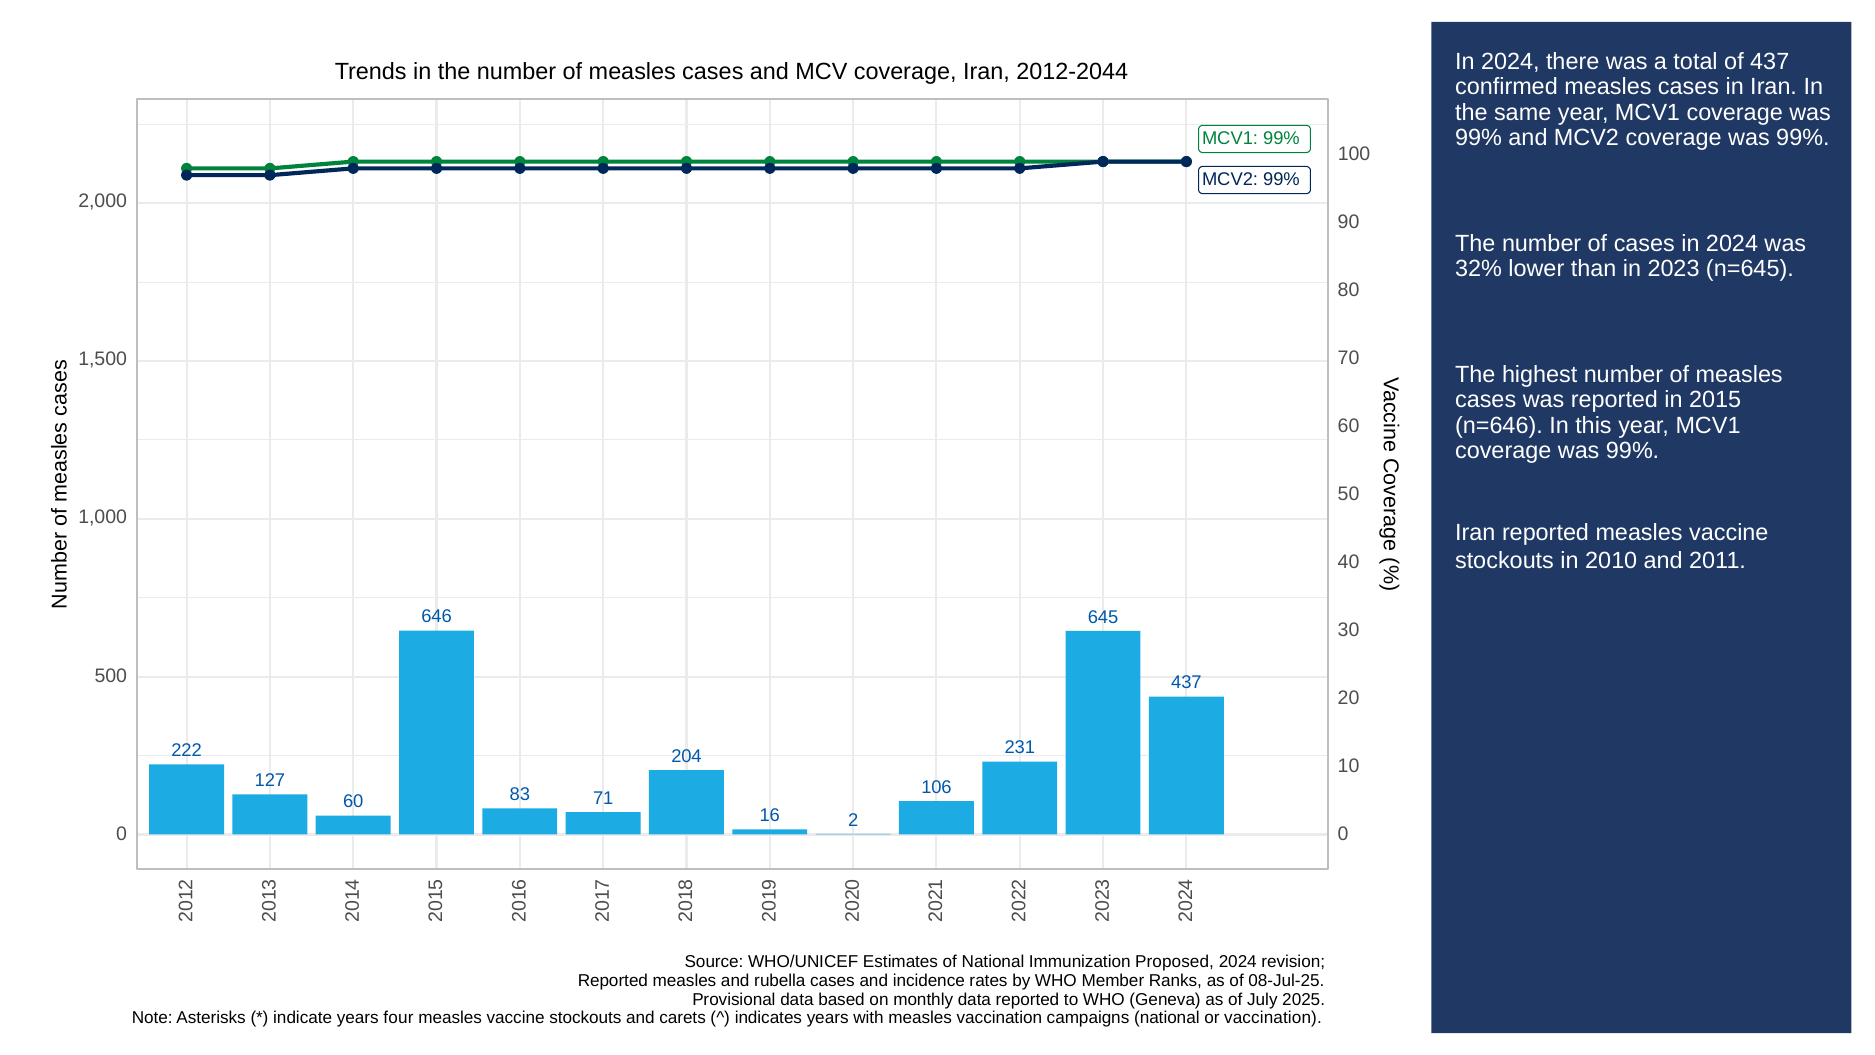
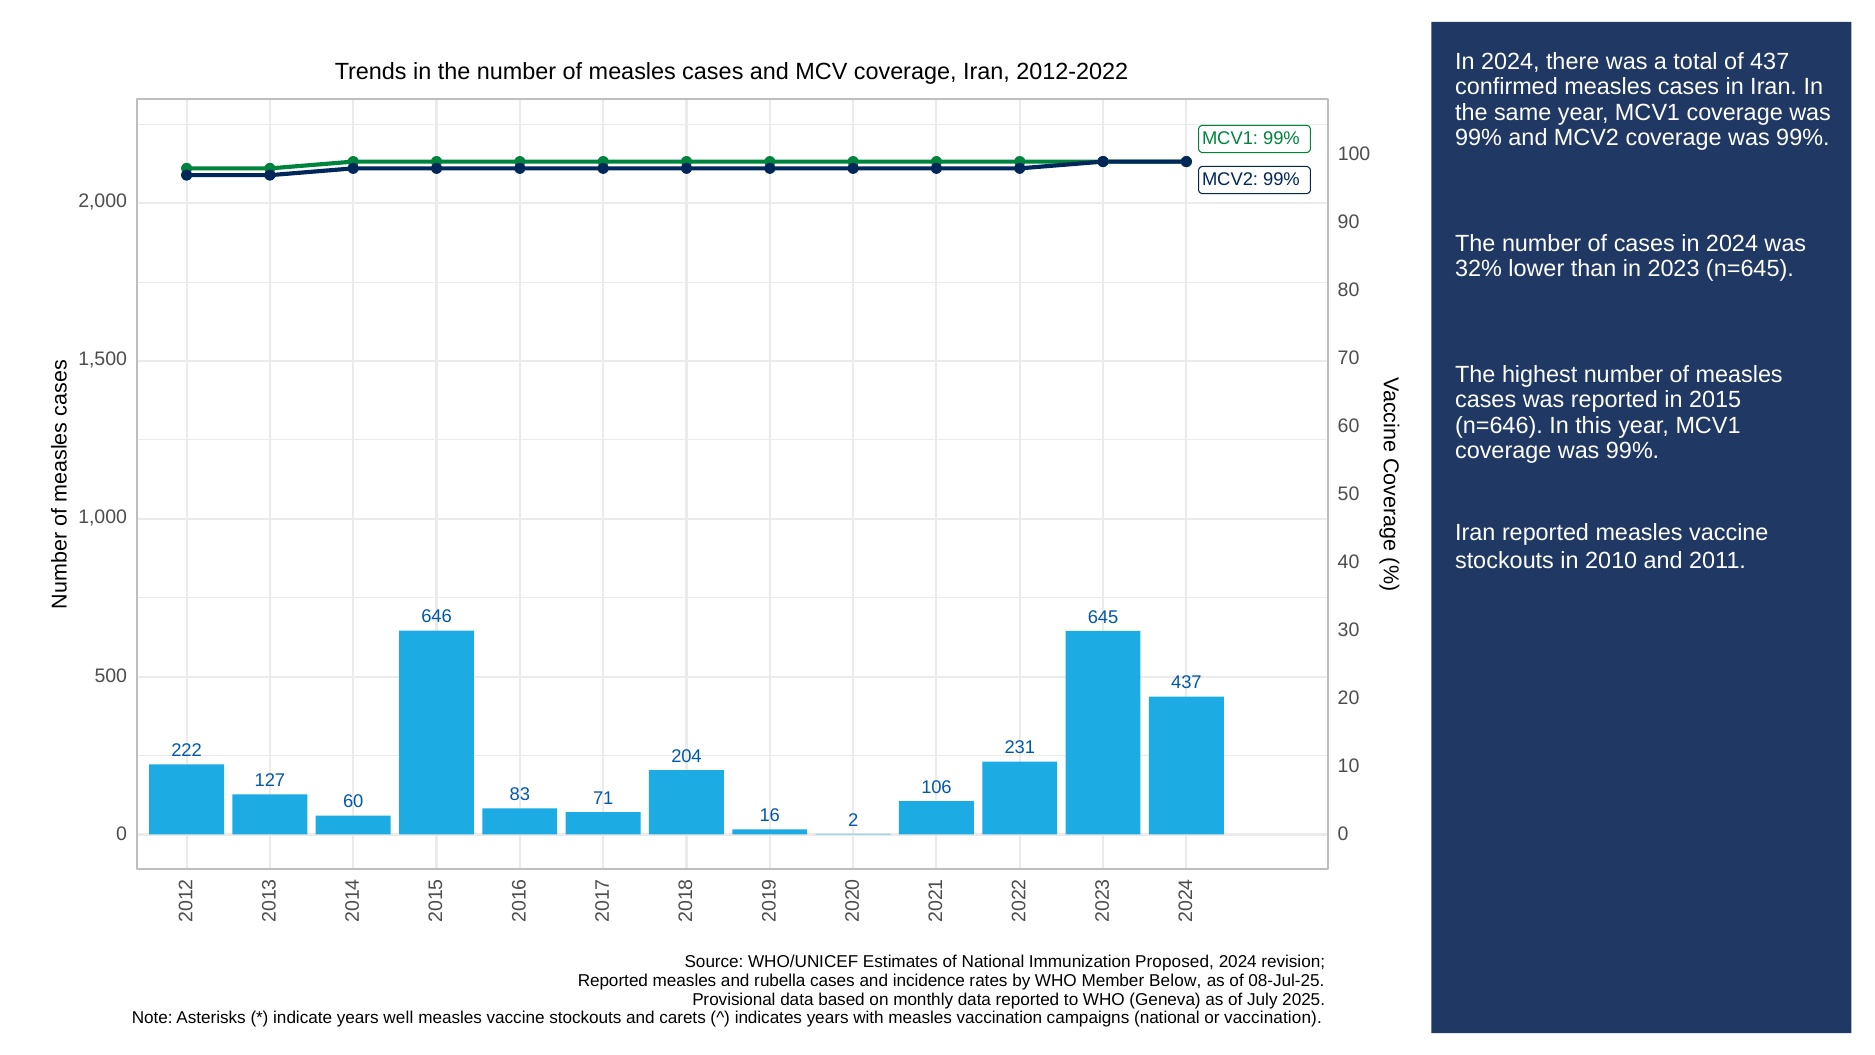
2012-2044: 2012-2044 -> 2012-2022
Ranks: Ranks -> Below
four: four -> well
